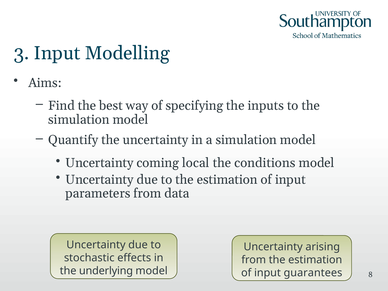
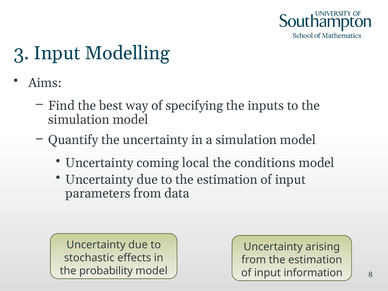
underlying: underlying -> probability
guarantees: guarantees -> information
